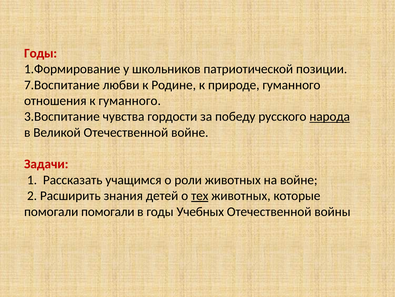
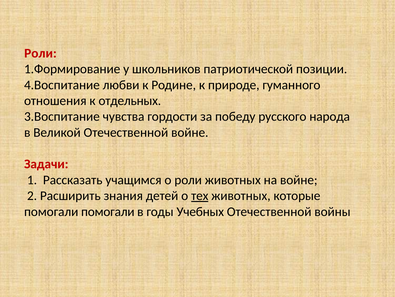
Годы at (41, 53): Годы -> Роли
7.Воспитание: 7.Воспитание -> 4.Воспитание
к гуманного: гуманного -> отдельных
народа underline: present -> none
